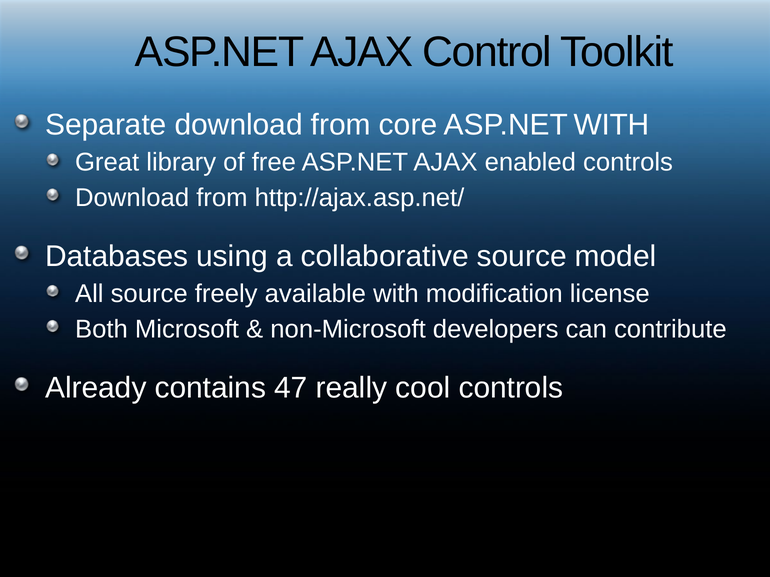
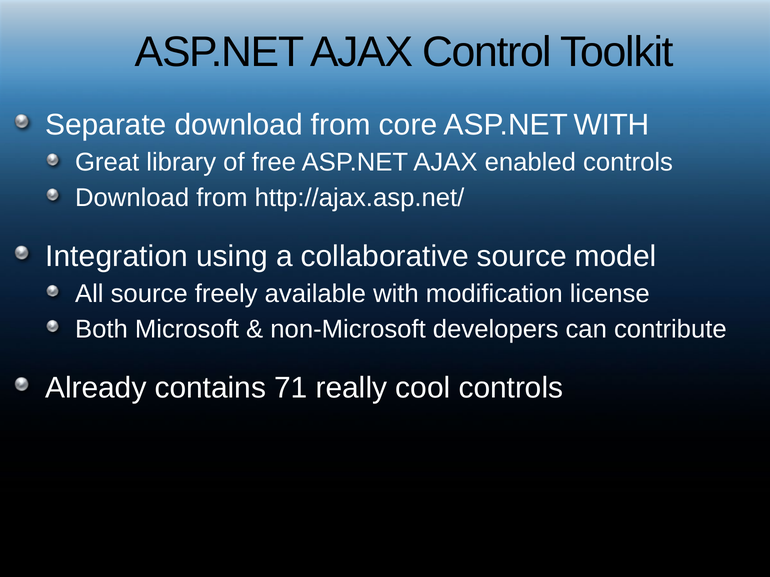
Databases: Databases -> Integration
47: 47 -> 71
